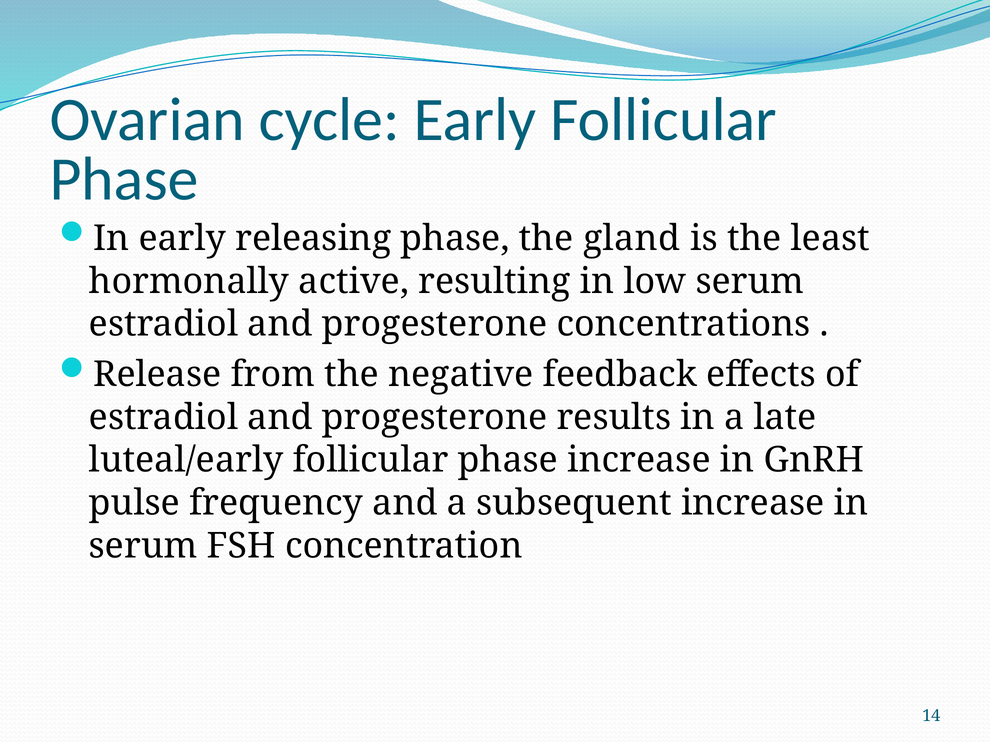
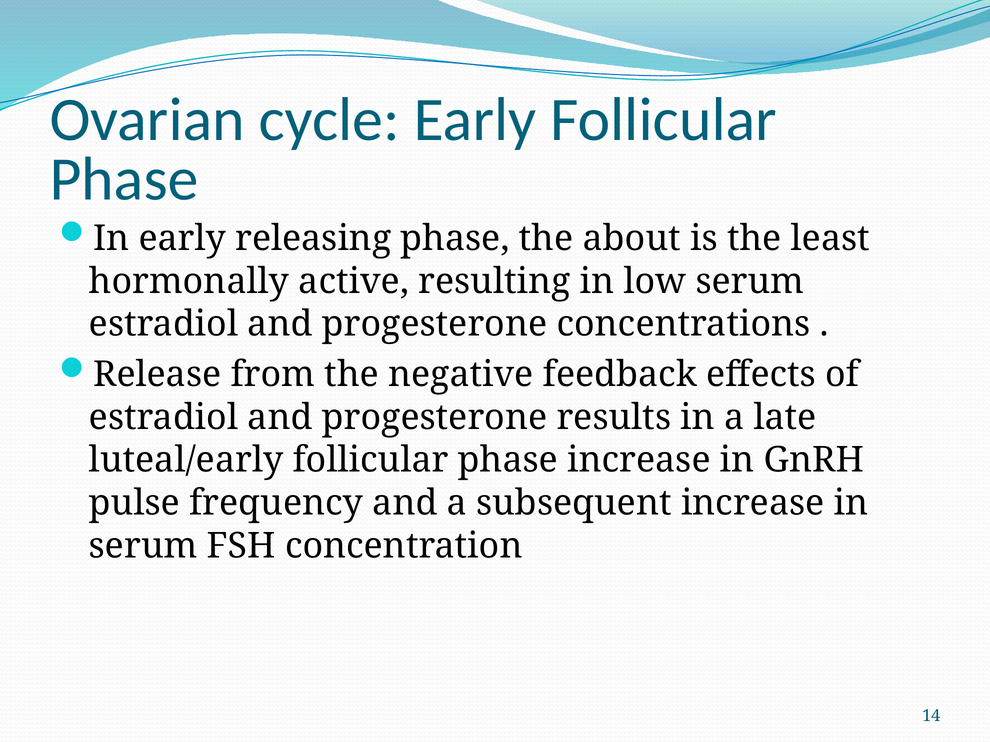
gland: gland -> about
